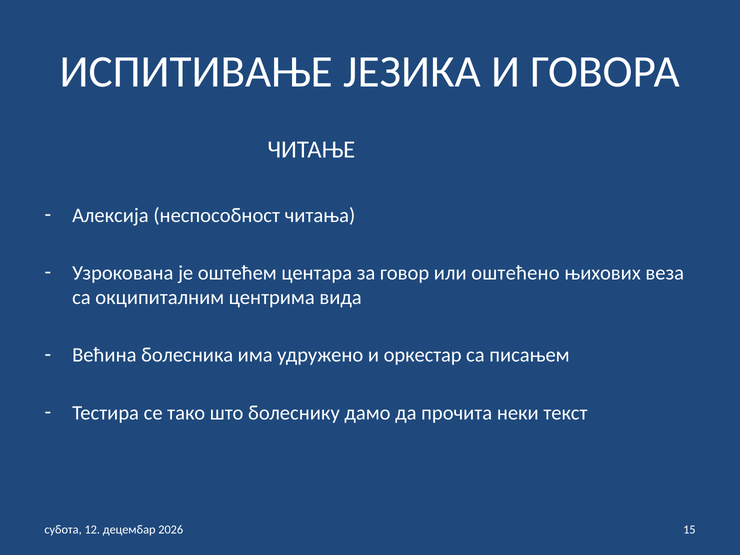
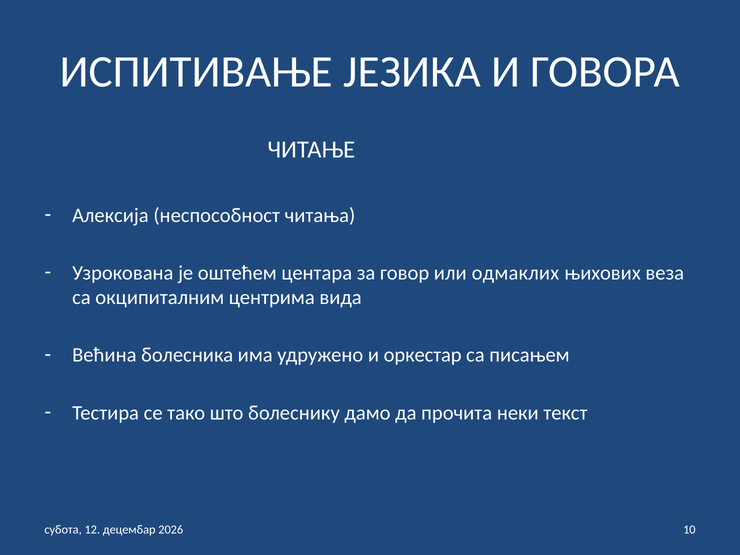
оштећено: оштећено -> одмаклих
15: 15 -> 10
